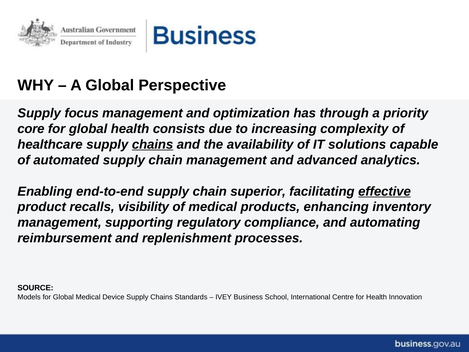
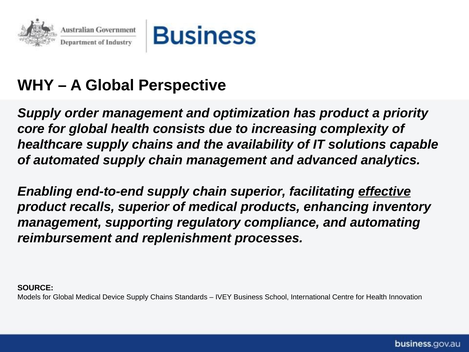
focus: focus -> order
has through: through -> product
chains at (153, 144) underline: present -> none
recalls visibility: visibility -> superior
